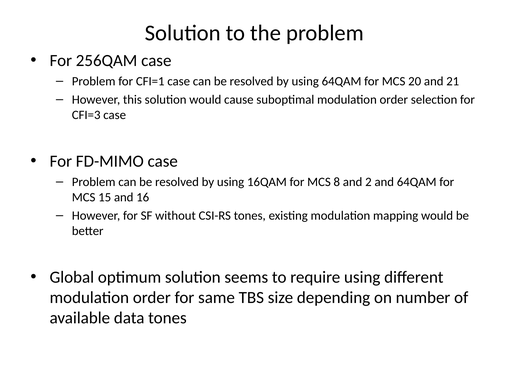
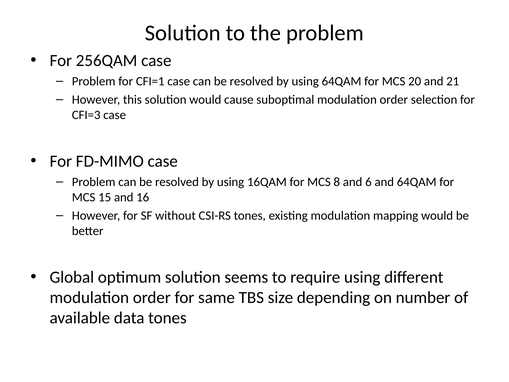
2: 2 -> 6
